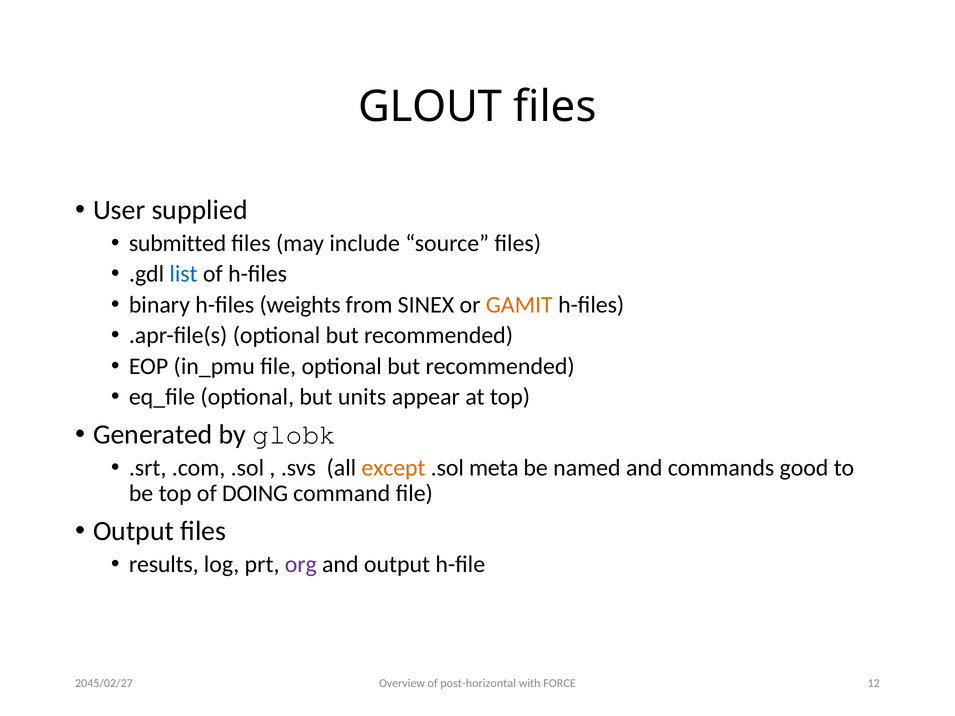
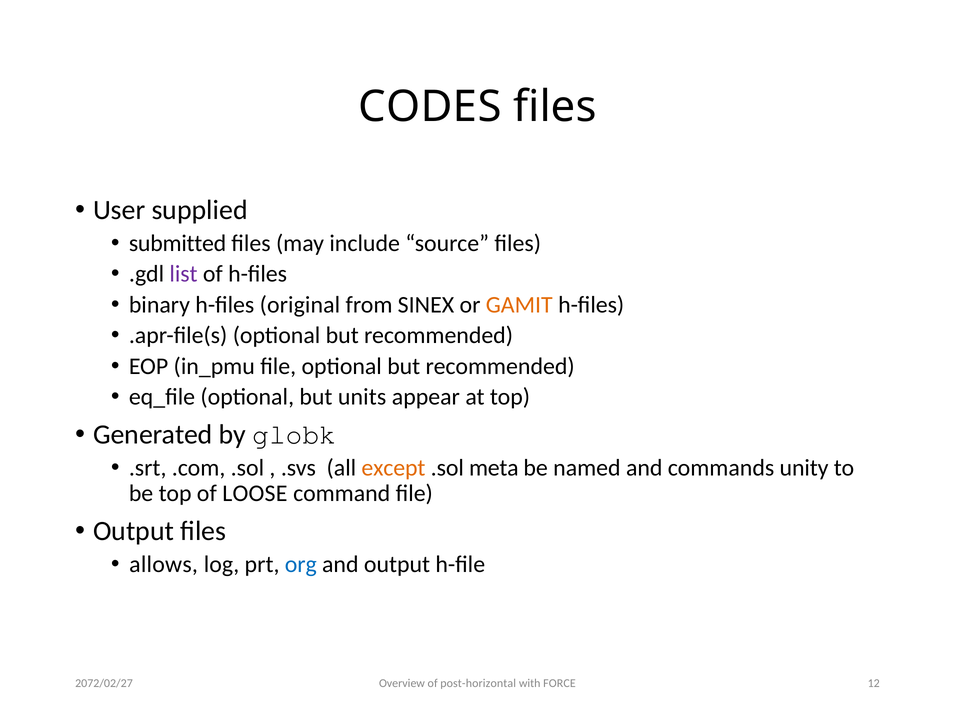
GLOUT: GLOUT -> CODES
list colour: blue -> purple
weights: weights -> original
good: good -> unity
DOING: DOING -> LOOSE
results: results -> allows
org colour: purple -> blue
2045/02/27: 2045/02/27 -> 2072/02/27
